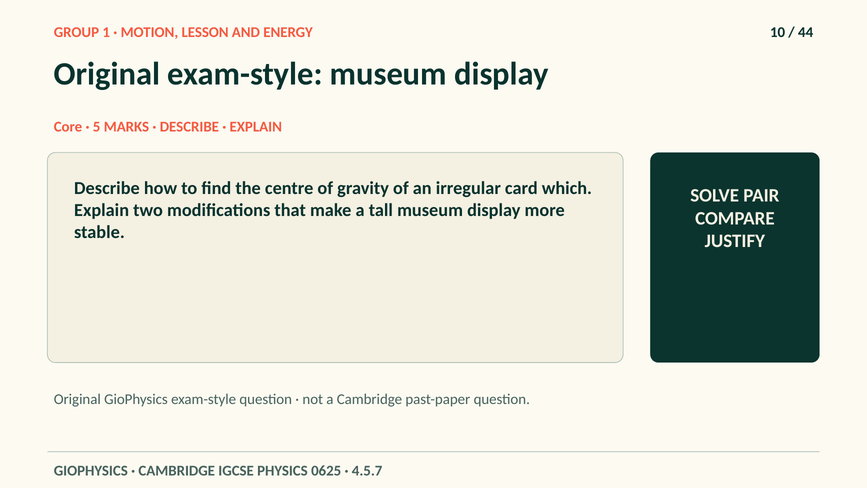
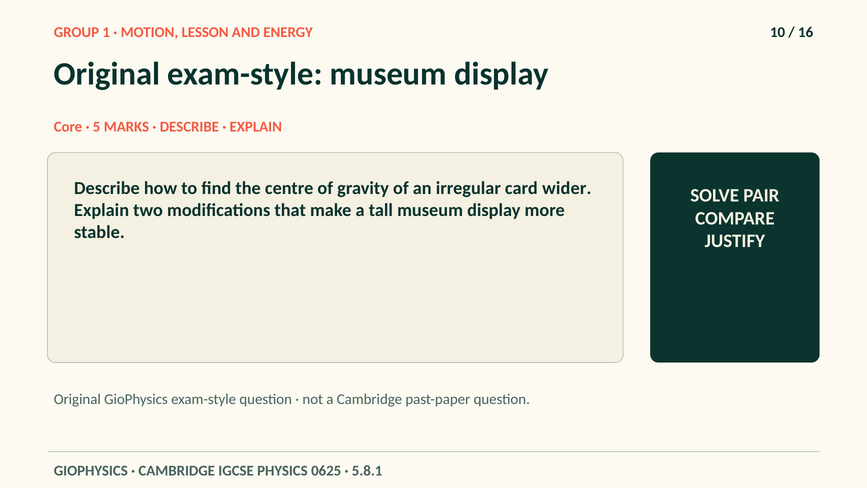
44: 44 -> 16
which: which -> wider
4.5.7: 4.5.7 -> 5.8.1
